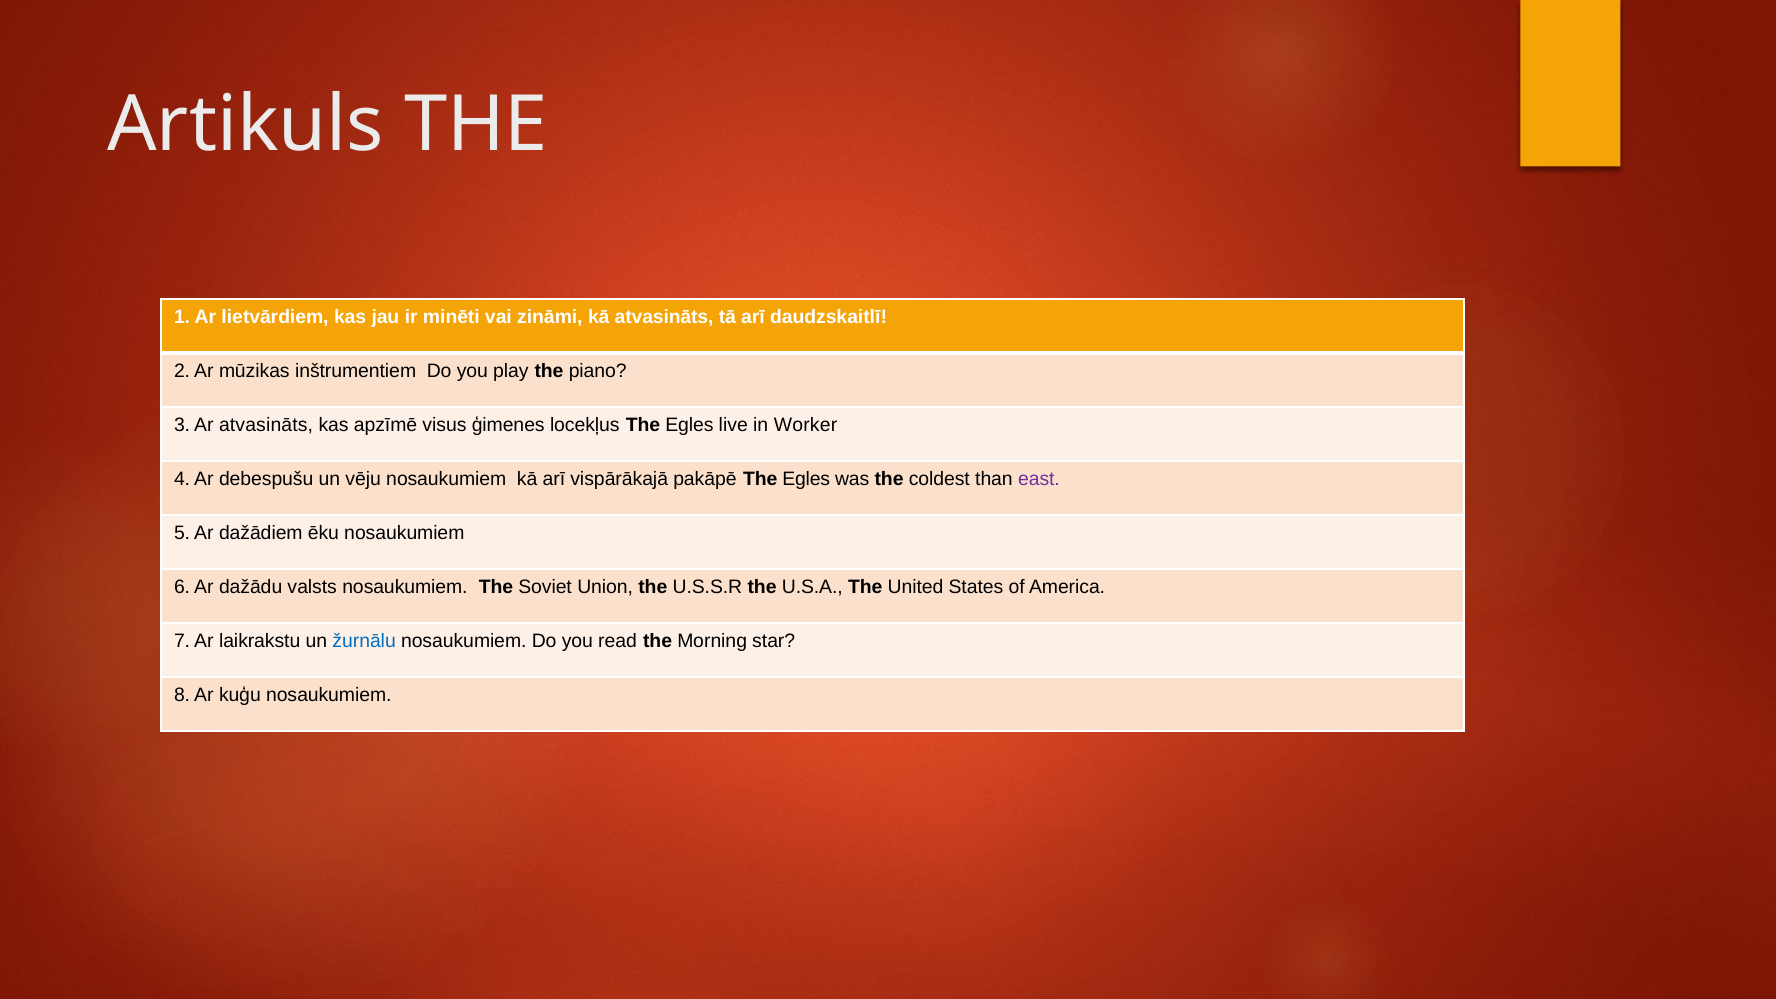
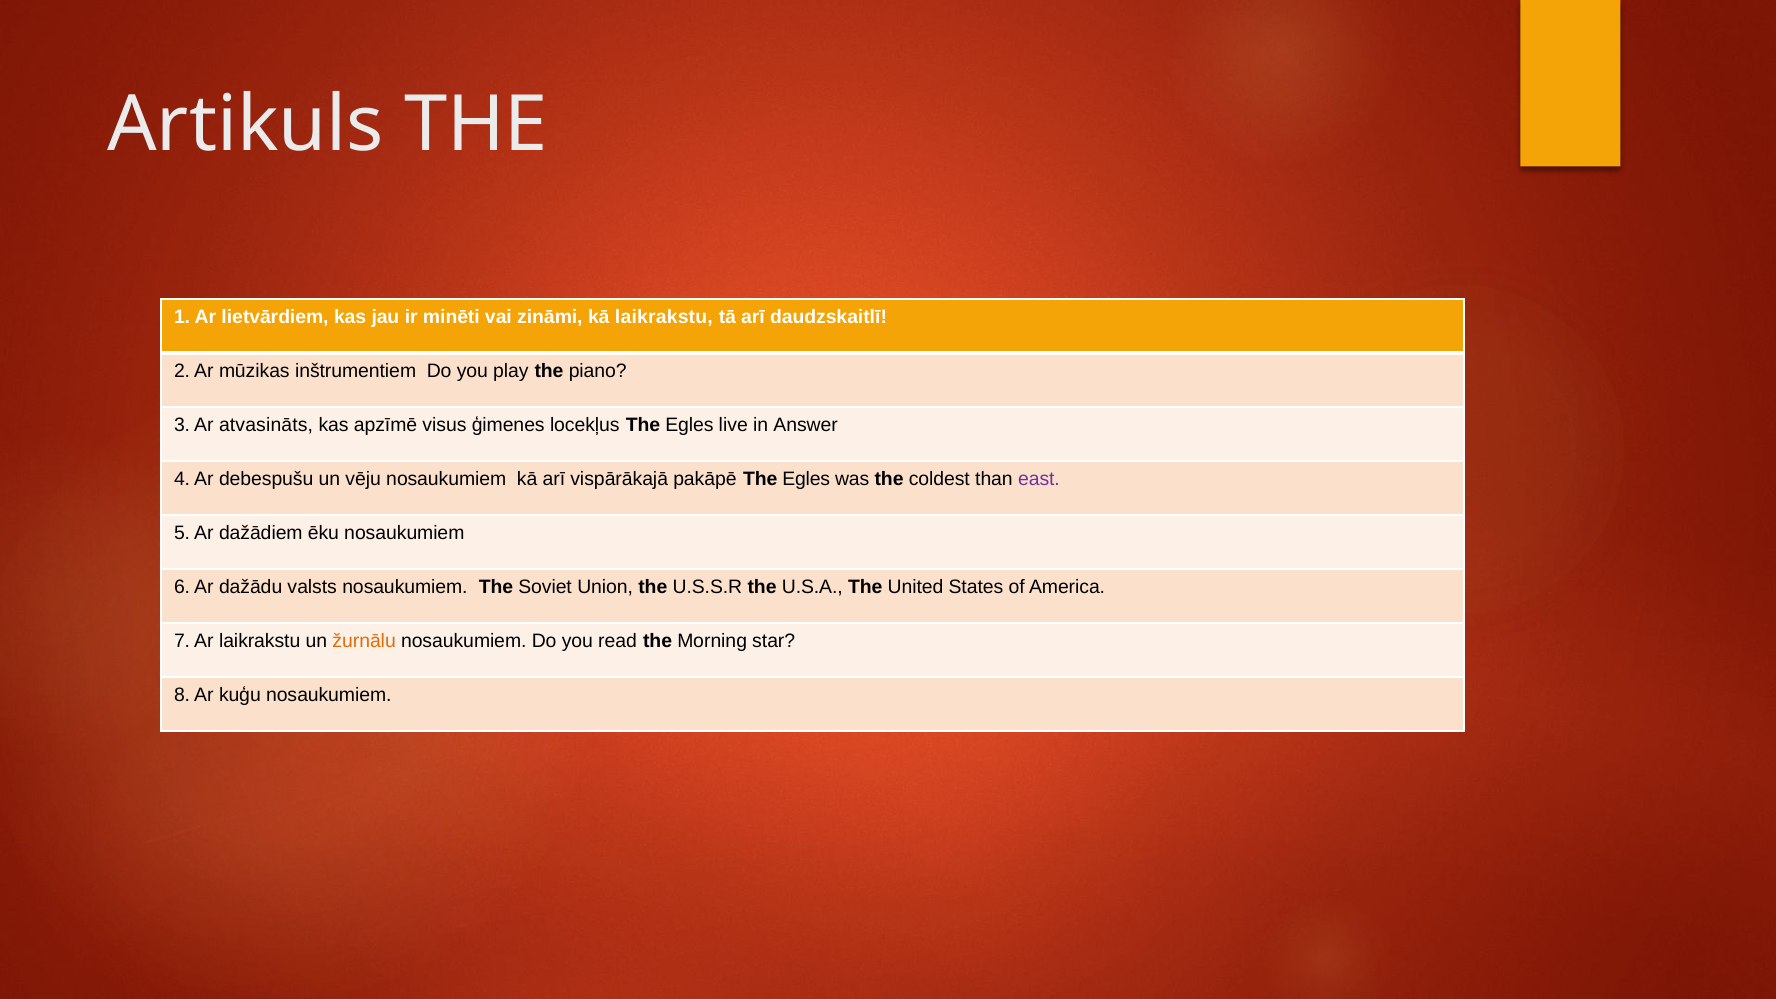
kā atvasināts: atvasināts -> laikrakstu
Worker: Worker -> Answer
žurnālu colour: blue -> orange
